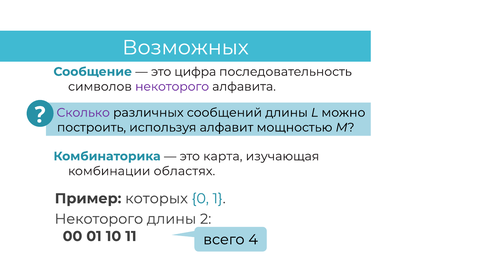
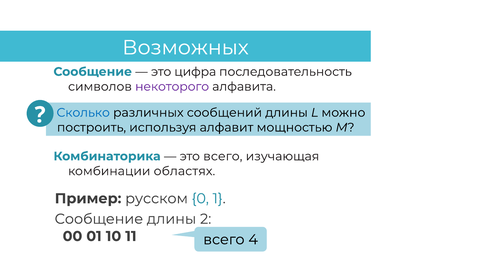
Сколько colour: purple -> blue
это карта: карта -> всего
которых: которых -> русском
Некоторого at (99, 219): Некоторого -> Сообщение
